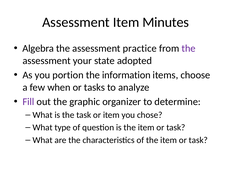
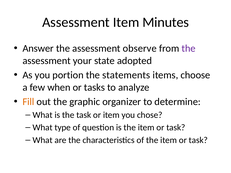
Algebra: Algebra -> Answer
practice: practice -> observe
information: information -> statements
Fill colour: purple -> orange
